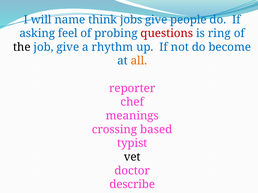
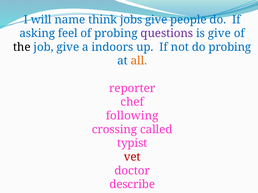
questions colour: red -> purple
is ring: ring -> give
rhythm: rhythm -> indoors
do become: become -> probing
meanings: meanings -> following
based: based -> called
vet colour: black -> red
